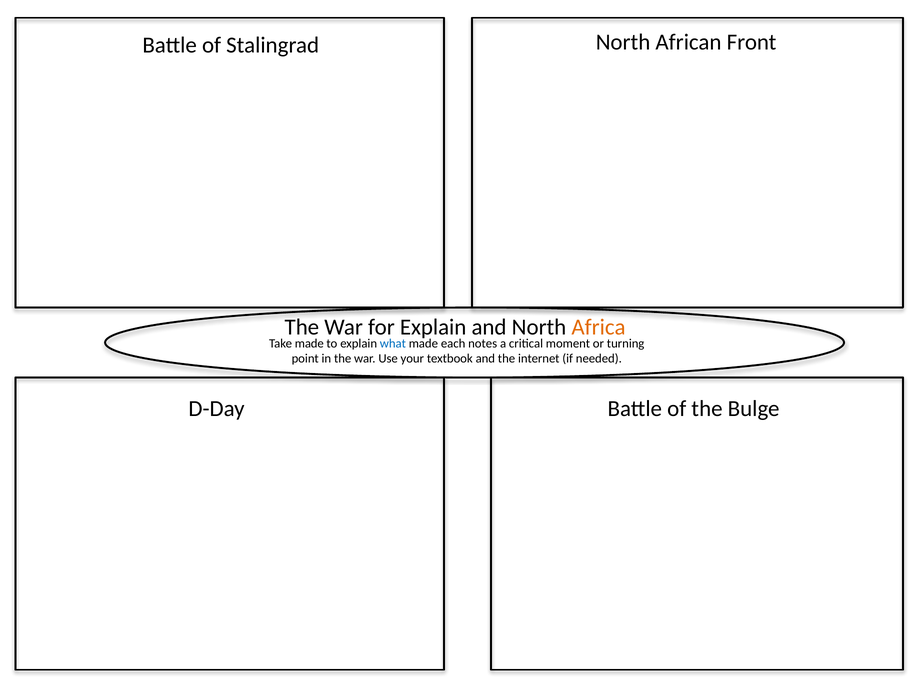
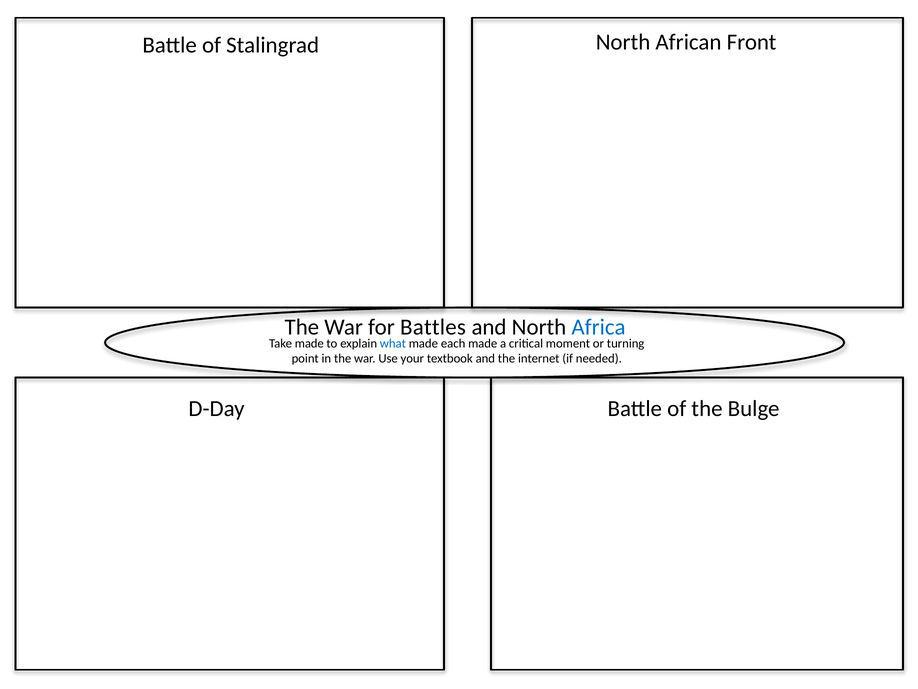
for Explain: Explain -> Battles
Africa colour: orange -> blue
each notes: notes -> made
